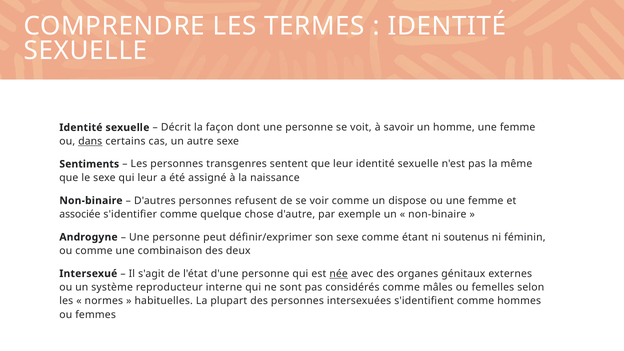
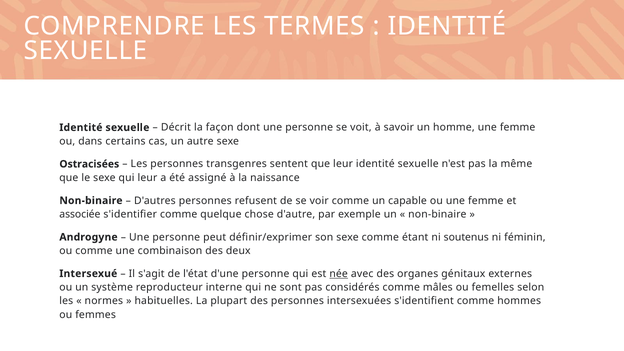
dans underline: present -> none
Sentiments: Sentiments -> Ostracisées
dispose: dispose -> capable
